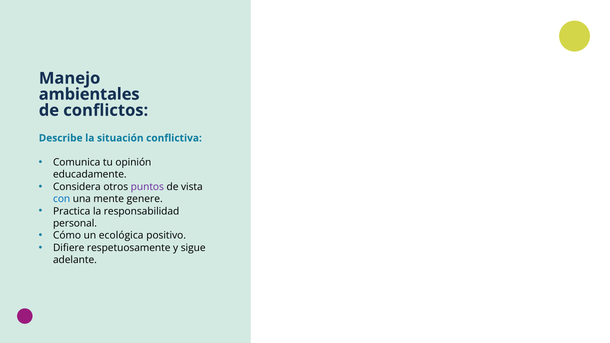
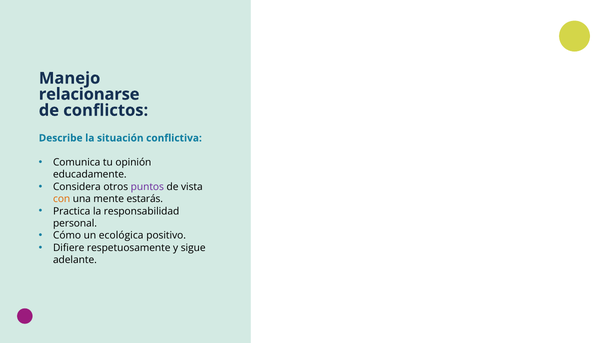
ambientales: ambientales -> relacionarse
con colour: blue -> orange
genere: genere -> estarás
